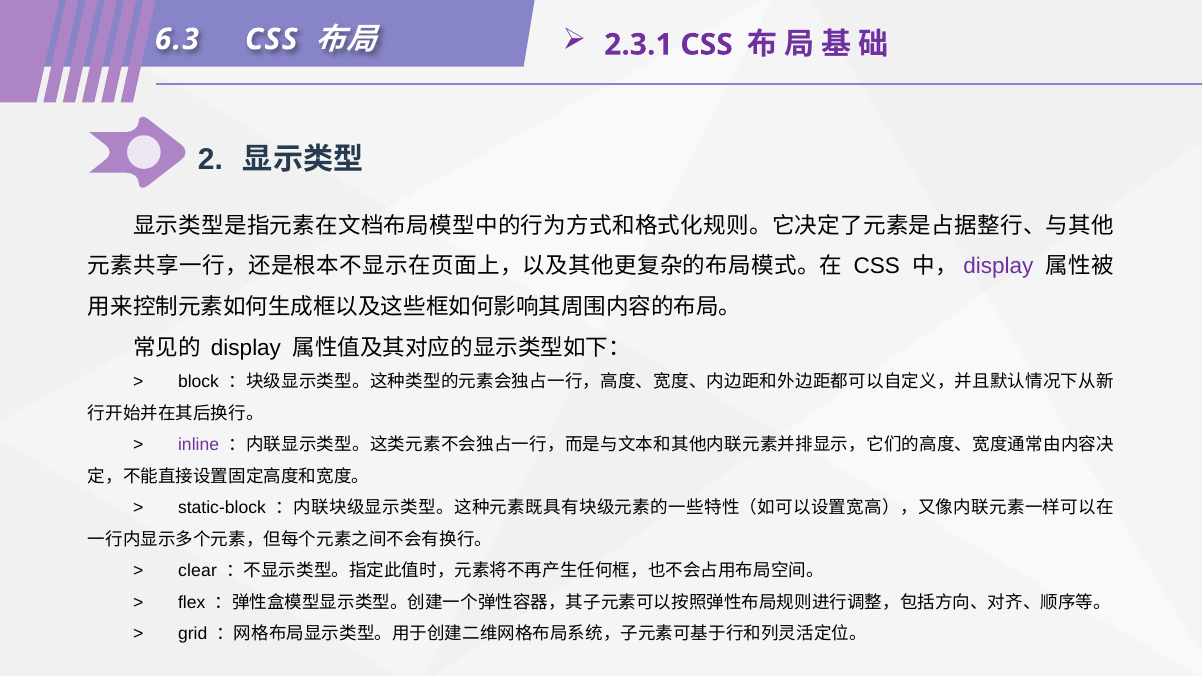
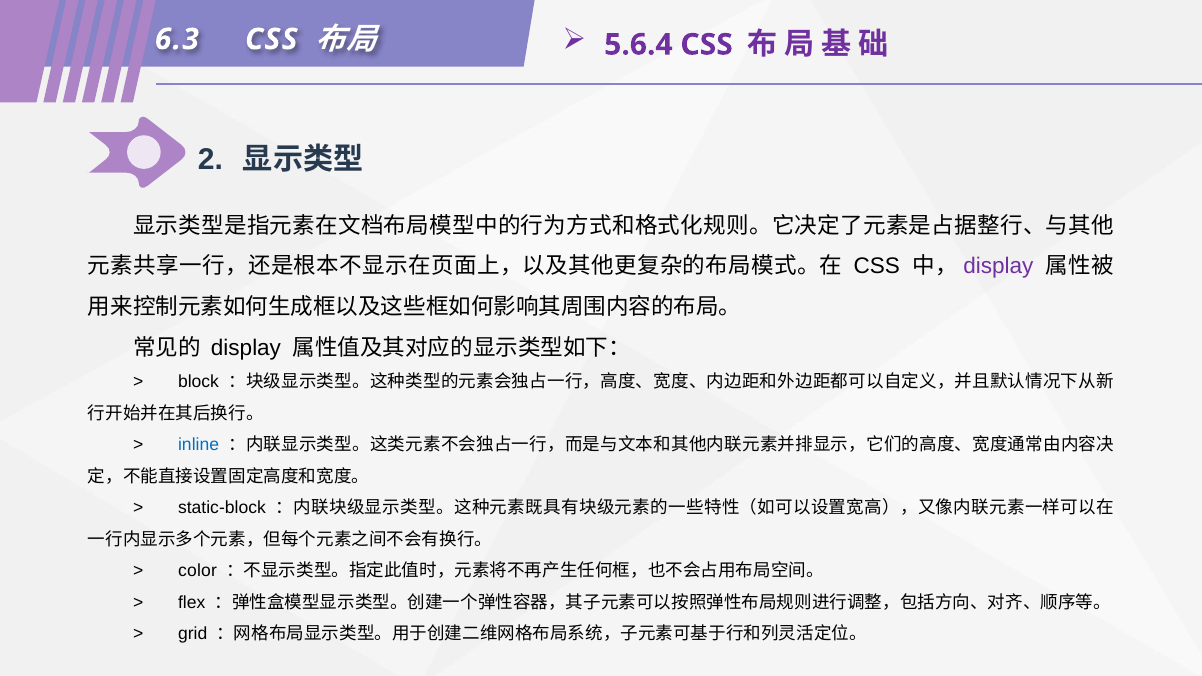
2.3.1: 2.3.1 -> 5.6.4
inline colour: purple -> blue
clear: clear -> color
